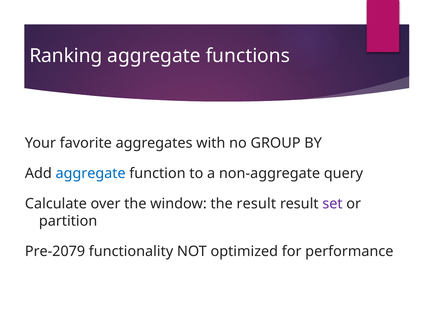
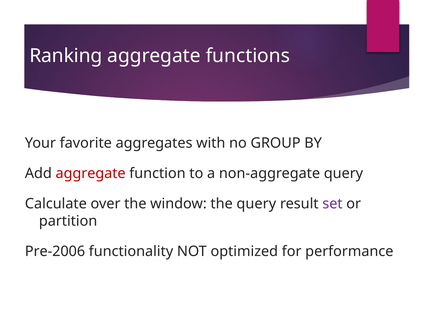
aggregate at (91, 173) colour: blue -> red
the result: result -> query
Pre-2079: Pre-2079 -> Pre-2006
